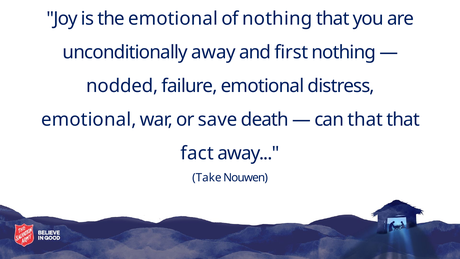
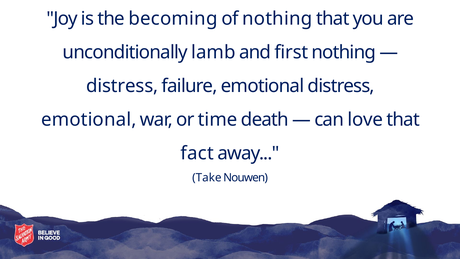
the emotional: emotional -> becoming
unconditionally away: away -> lamb
nodded at (122, 86): nodded -> distress
save: save -> time
can that: that -> love
